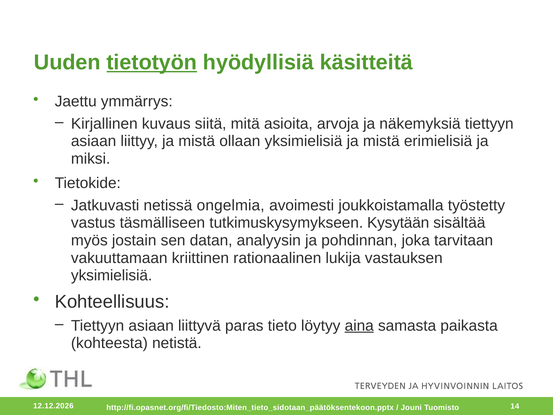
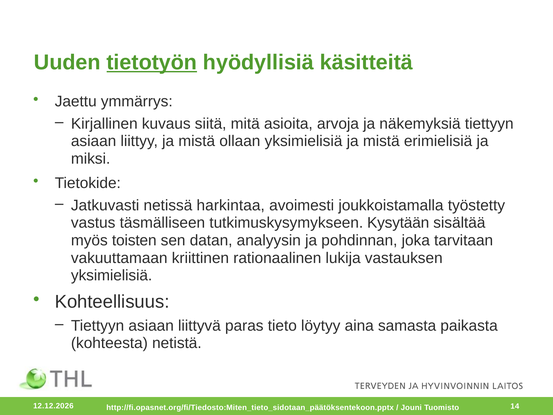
ongelmia: ongelmia -> harkintaa
jostain: jostain -> toisten
aina underline: present -> none
